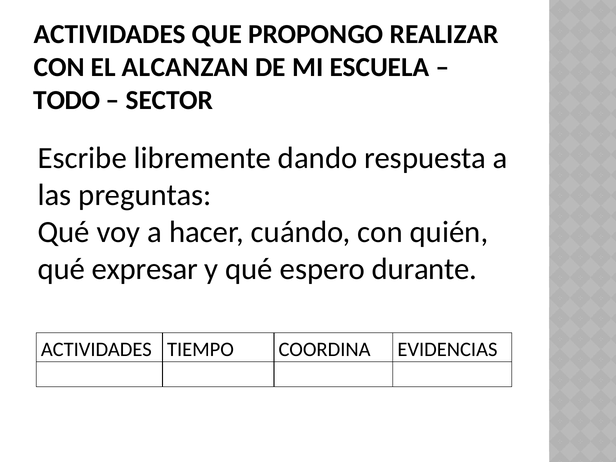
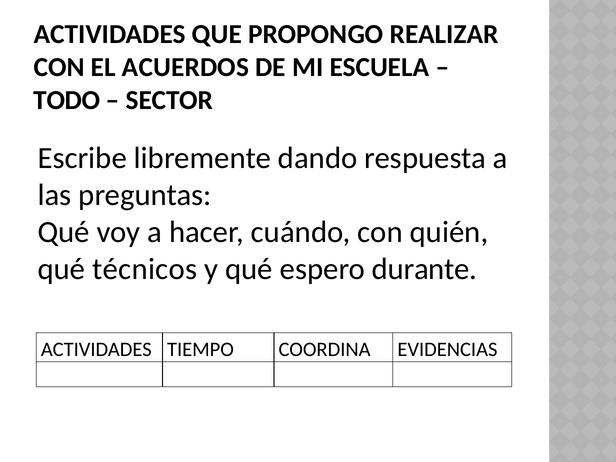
ALCANZAN: ALCANZAN -> ACUERDOS
expresar: expresar -> técnicos
